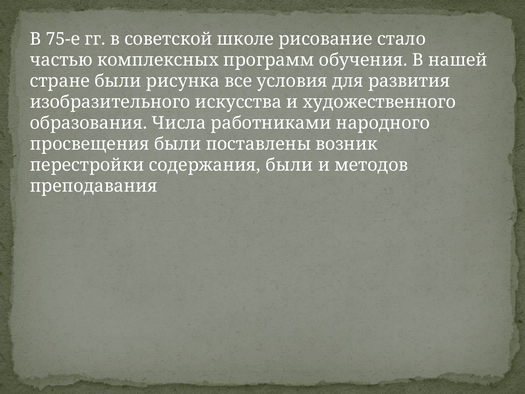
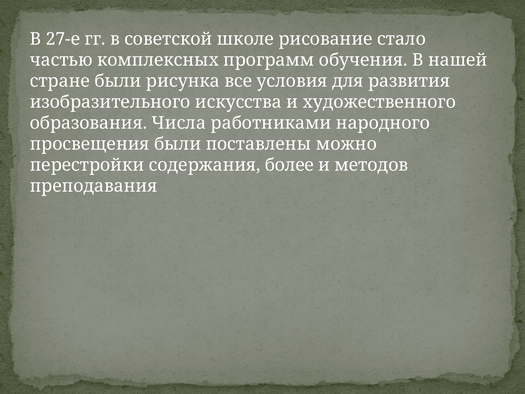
75-е: 75-е -> 27-е
возник: возник -> можно
содержания были: были -> более
